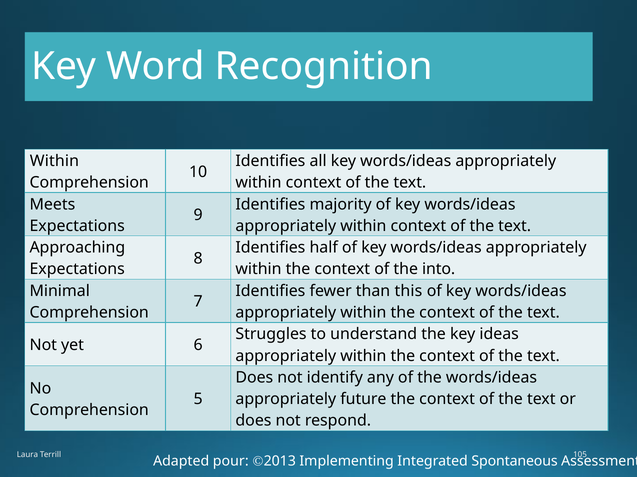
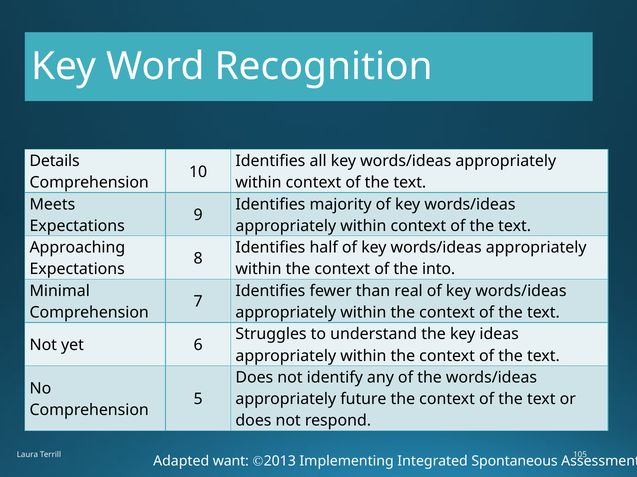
Within at (54, 161): Within -> Details
this: this -> real
pour: pour -> want
